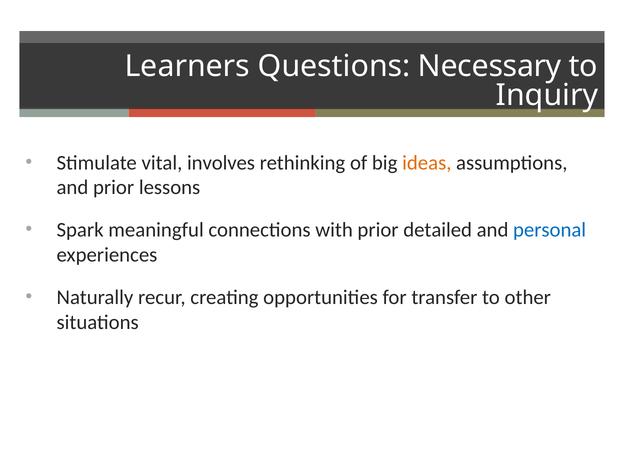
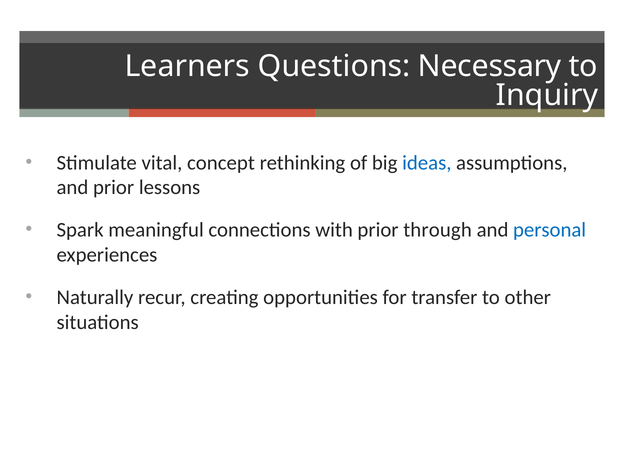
involves: involves -> concept
ideas colour: orange -> blue
detailed: detailed -> through
